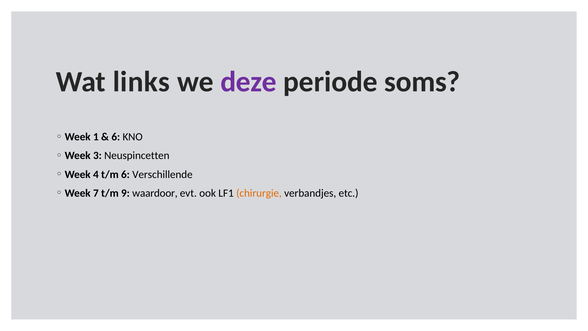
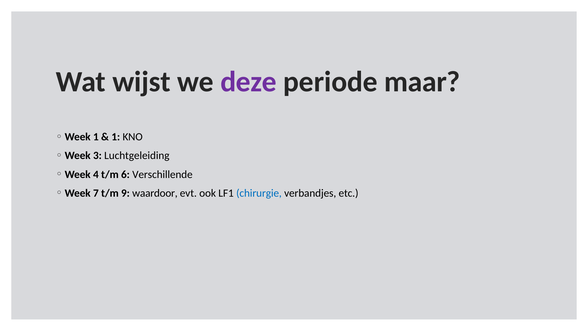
links: links -> wijst
soms: soms -> maar
6 at (116, 137): 6 -> 1
Neuspincetten: Neuspincetten -> Luchtgeleiding
chirurgie colour: orange -> blue
